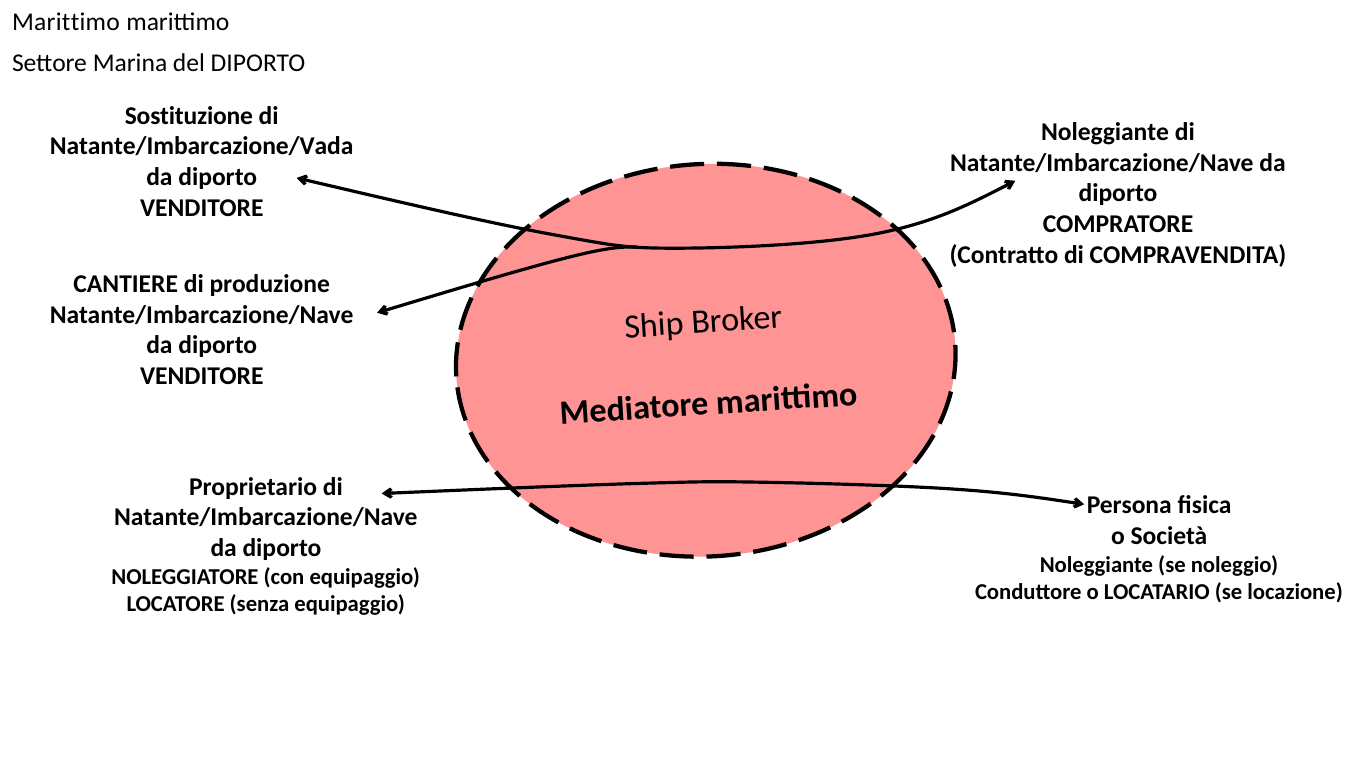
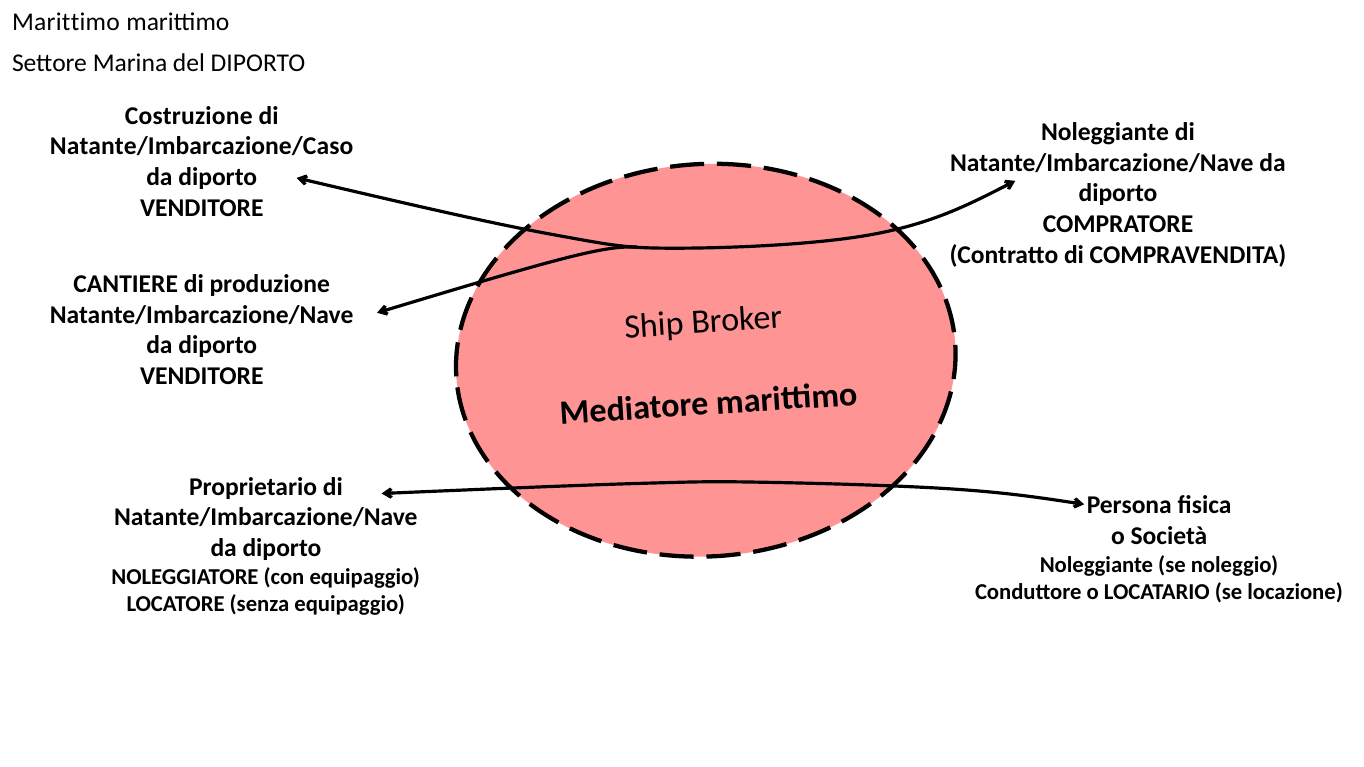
Sostituzione: Sostituzione -> Costruzione
Natante/Imbarcazione/Vada: Natante/Imbarcazione/Vada -> Natante/Imbarcazione/Caso
